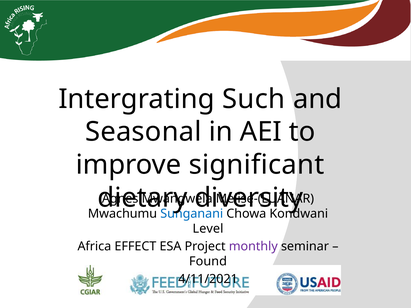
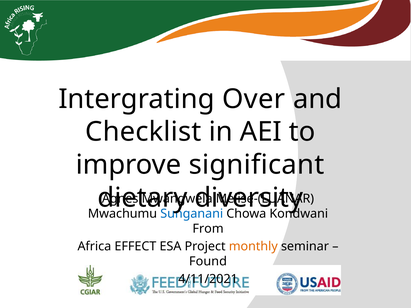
Such: Such -> Over
Seasonal: Seasonal -> Checklist
Level: Level -> From
monthly colour: purple -> orange
